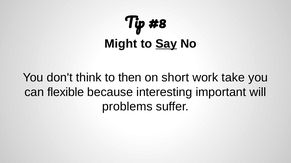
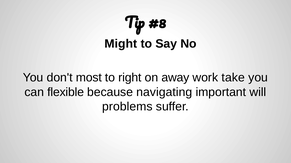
Say underline: present -> none
think: think -> most
then: then -> right
short: short -> away
interesting: interesting -> navigating
